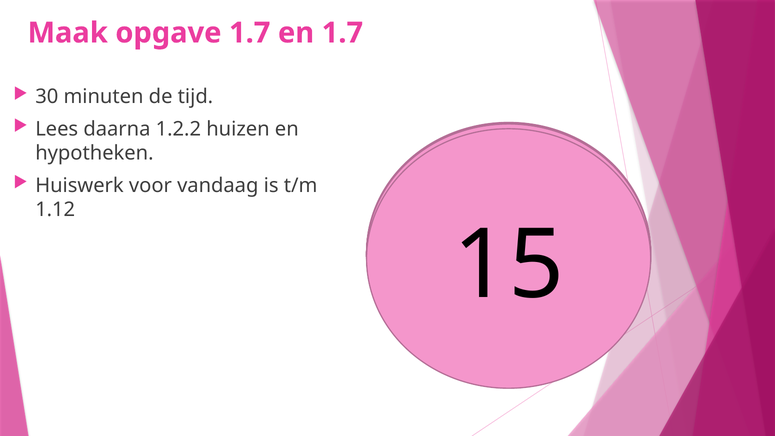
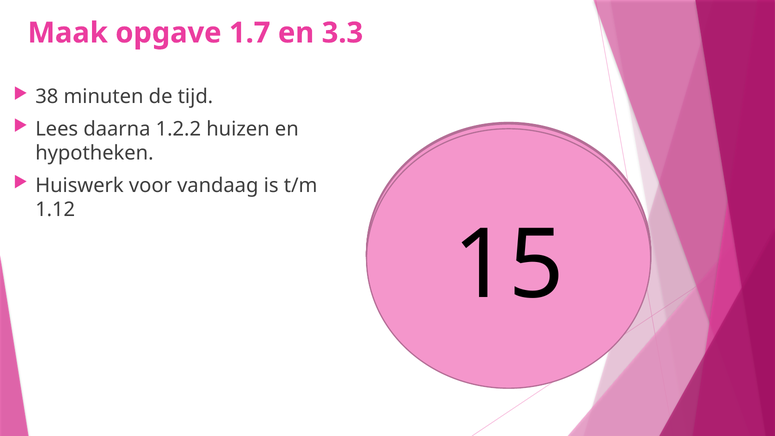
en 1.7: 1.7 -> 3.3
30: 30 -> 38
